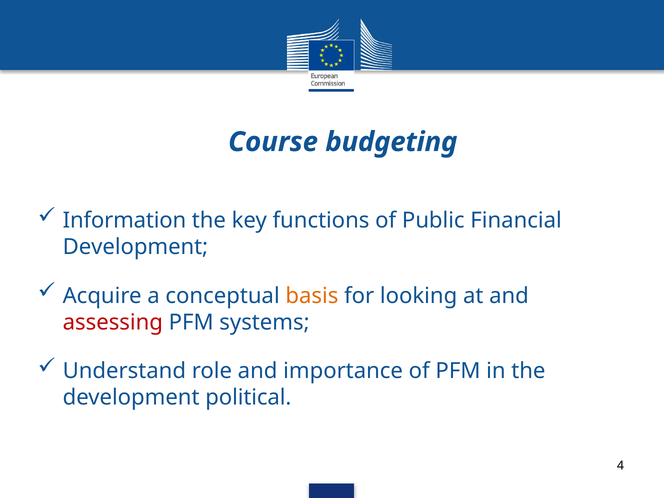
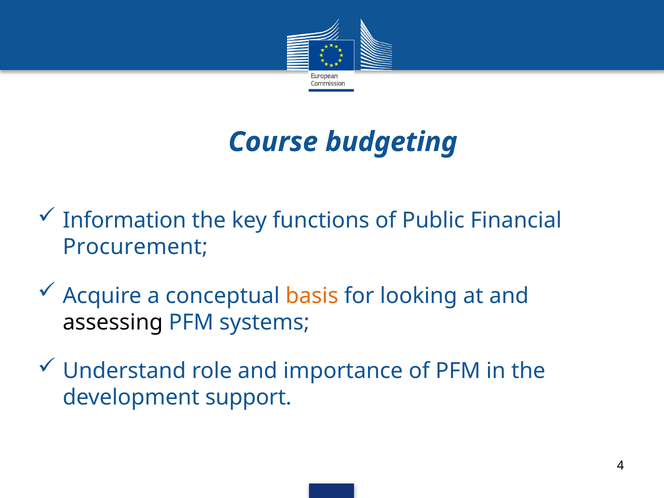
Development at (135, 247): Development -> Procurement
assessing colour: red -> black
political: political -> support
